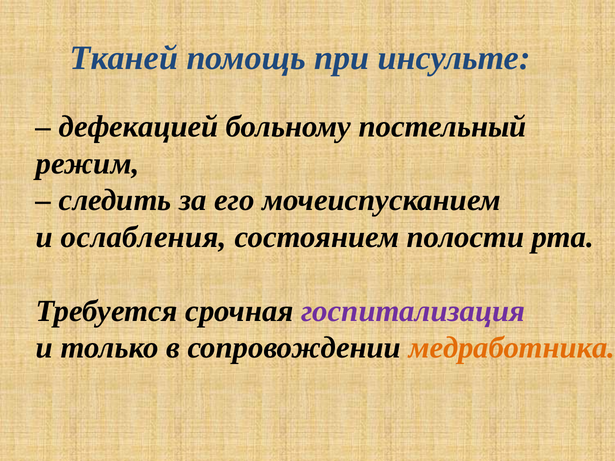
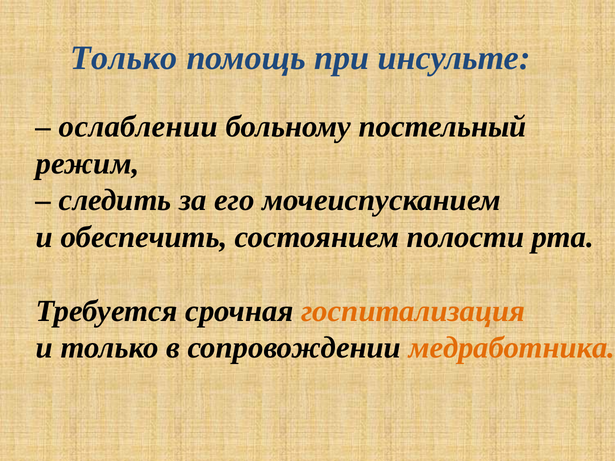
Тканей at (124, 58): Тканей -> Только
дефекацией: дефекацией -> ослаблении
ослабления: ослабления -> обеспечить
госпитализация colour: purple -> orange
